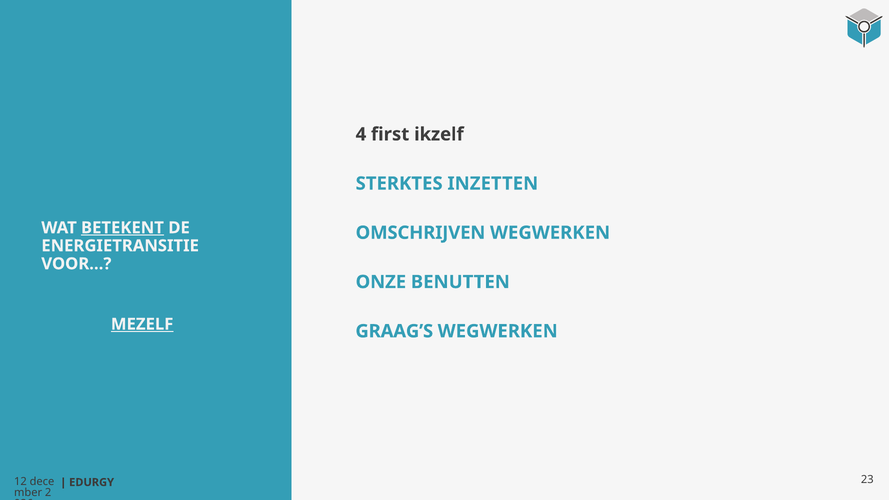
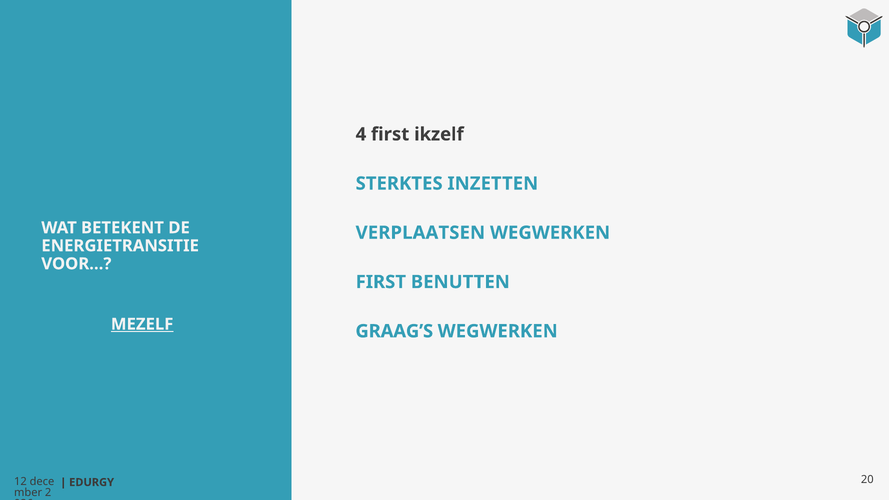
BETEKENT underline: present -> none
OMSCHRIJVEN: OMSCHRIJVEN -> VERPLAATSEN
ONZE at (381, 282): ONZE -> FIRST
23: 23 -> 20
